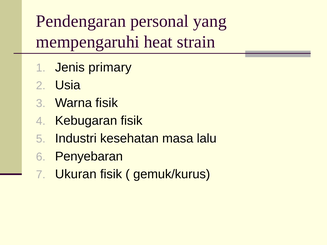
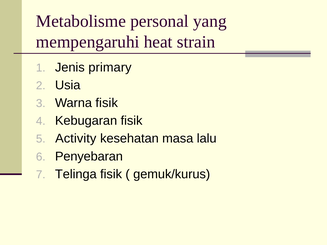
Pendengaran: Pendengaran -> Metabolisme
Industri: Industri -> Activity
Ukuran: Ukuran -> Telinga
